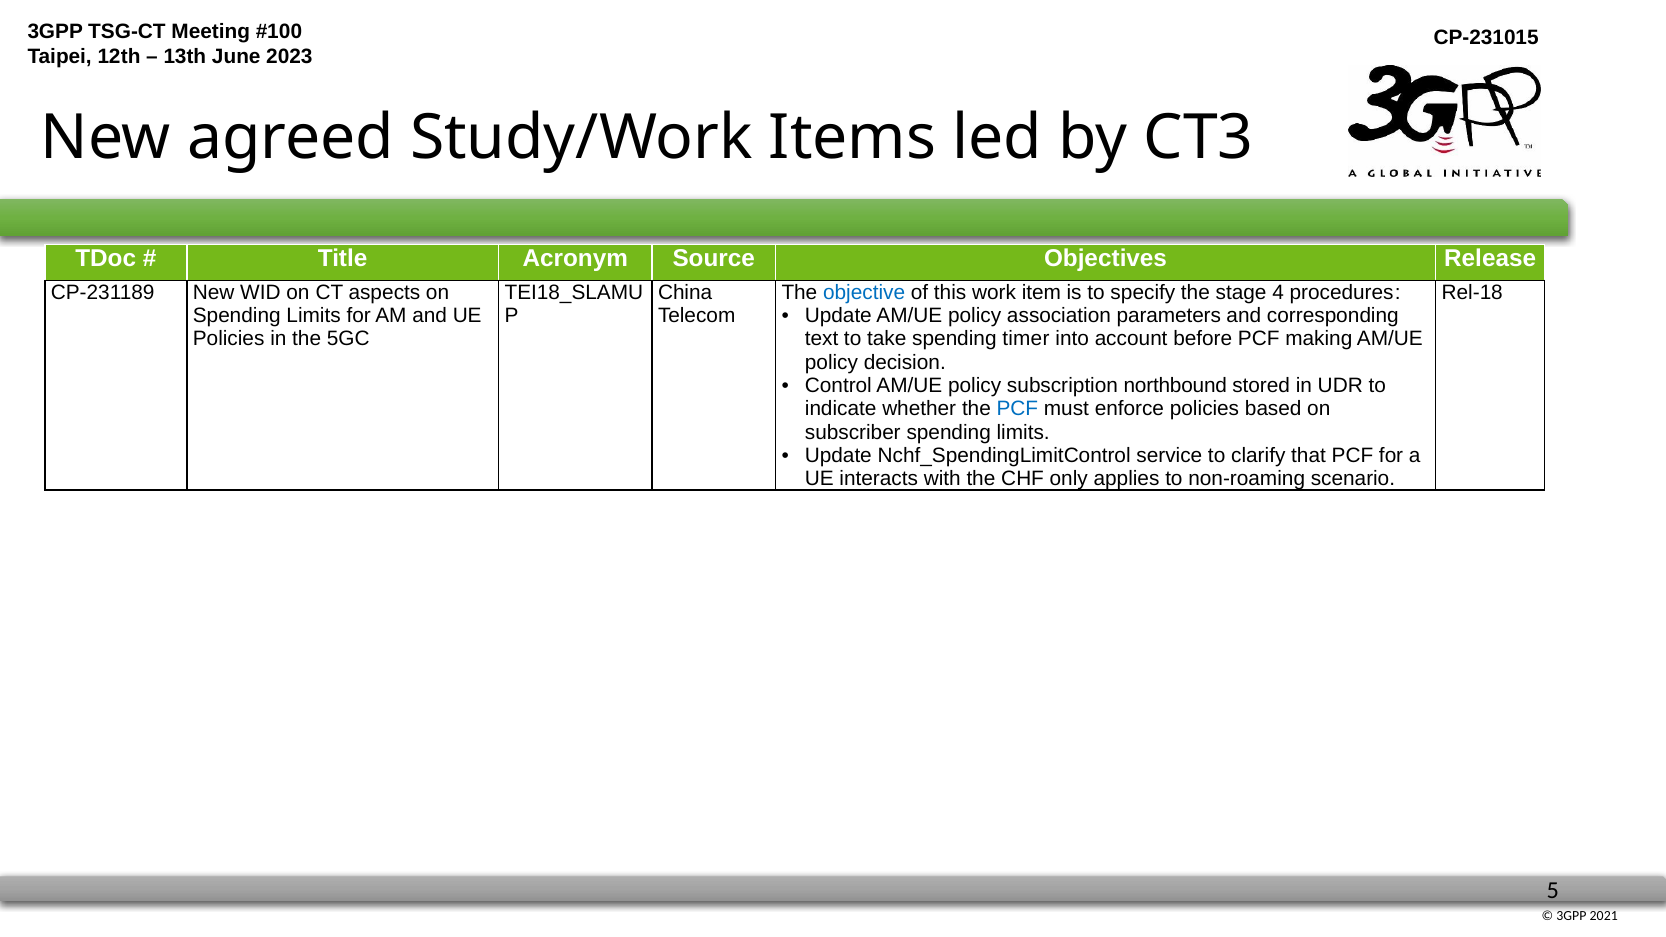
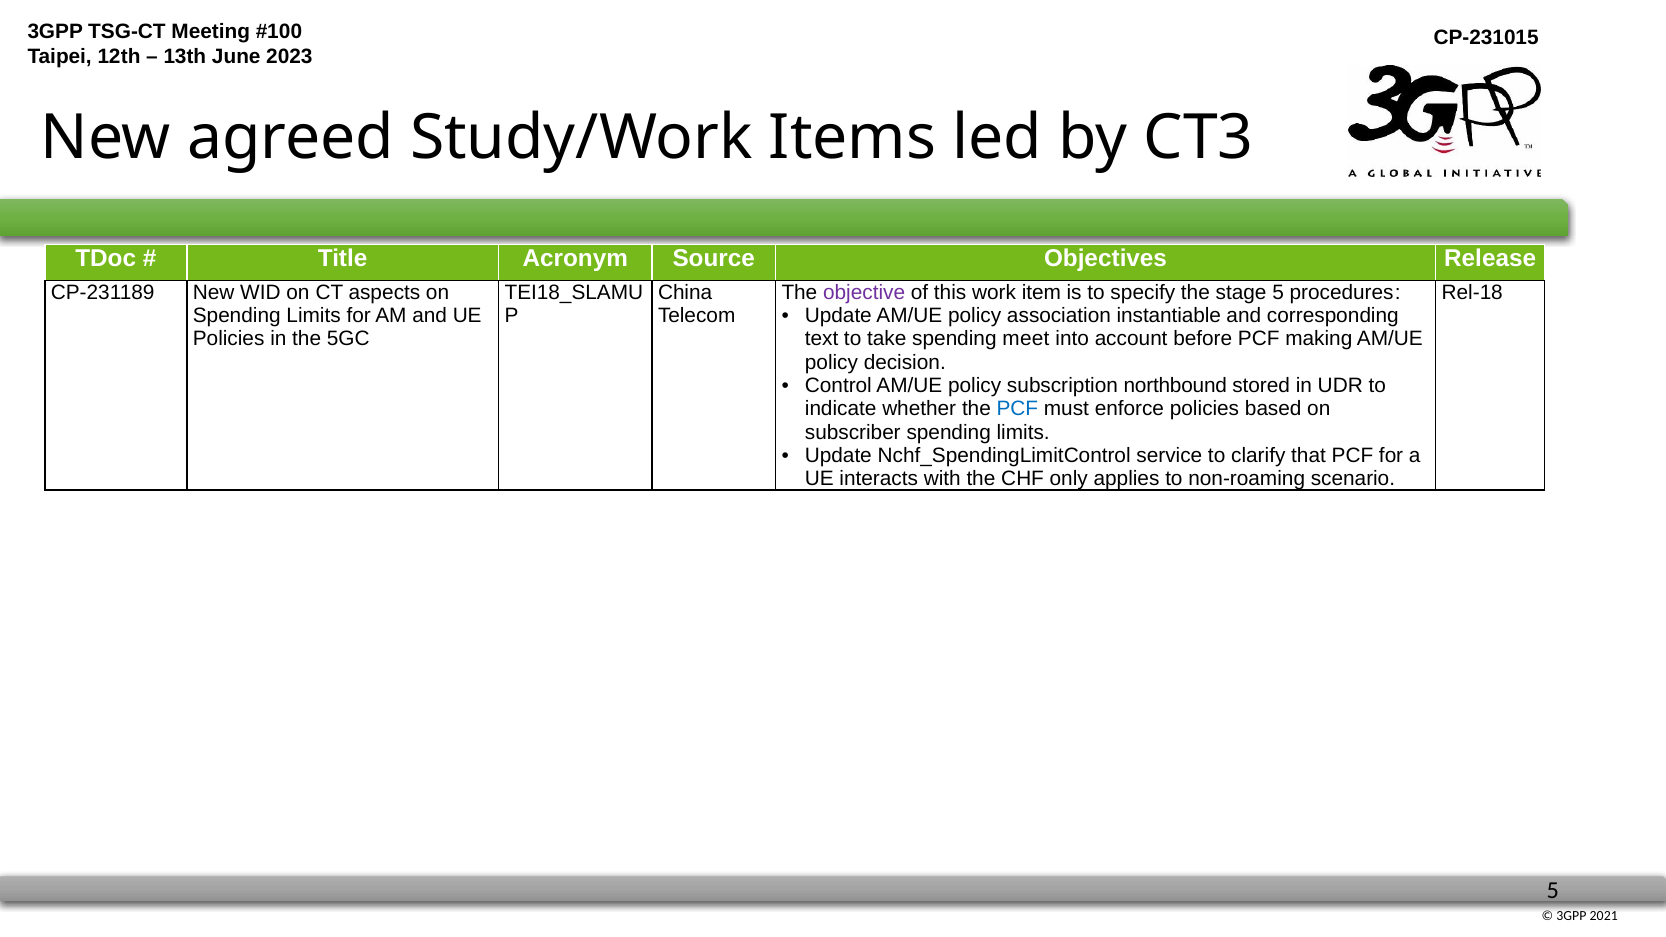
objective colour: blue -> purple
stage 4: 4 -> 5
parameters: parameters -> instantiable
timer: timer -> meet
